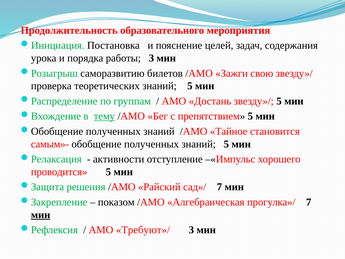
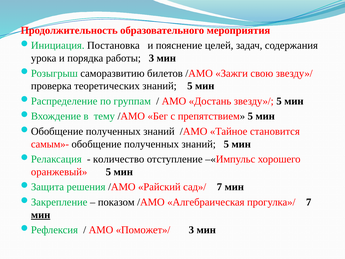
тему underline: present -> none
активности: активности -> количество
проводится: проводится -> оранжевый
Требуют»/: Требуют»/ -> Поможет»/
